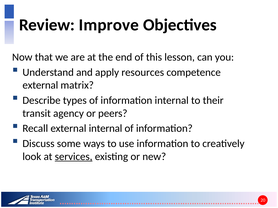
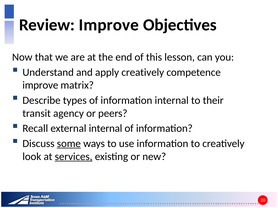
apply resources: resources -> creatively
external at (40, 85): external -> improve
some underline: none -> present
